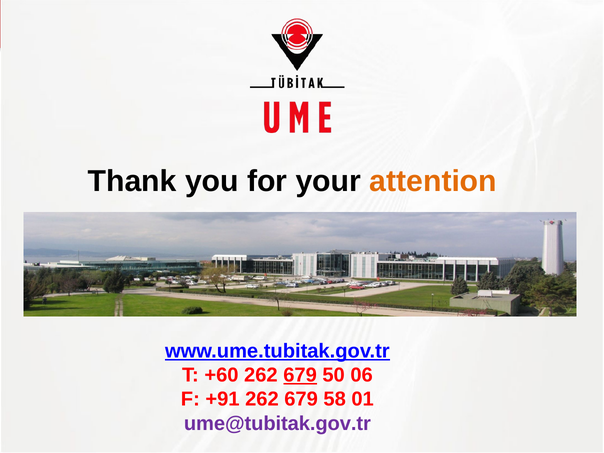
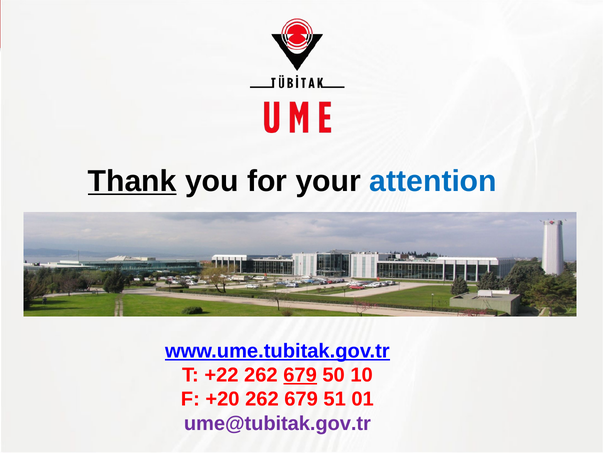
Thank underline: none -> present
attention colour: orange -> blue
+60: +60 -> +22
06: 06 -> 10
+91: +91 -> +20
58: 58 -> 51
